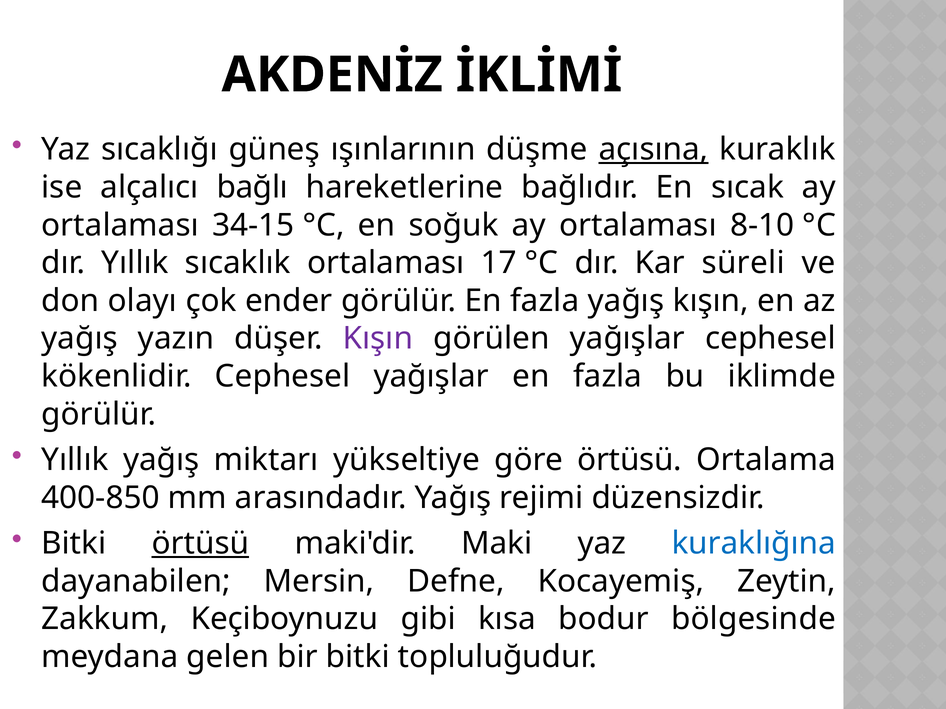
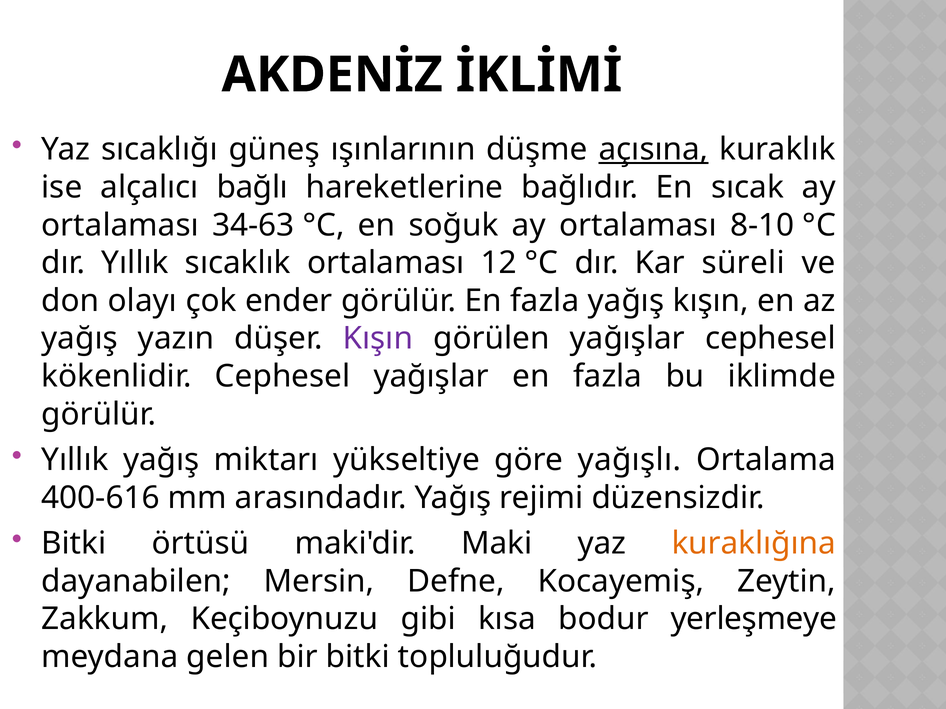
34-15: 34-15 -> 34-63
17: 17 -> 12
göre örtüsü: örtüsü -> yağışlı
400-850: 400-850 -> 400-616
örtüsü at (200, 544) underline: present -> none
kuraklığına colour: blue -> orange
bölgesinde: bölgesinde -> yerleşmeye
